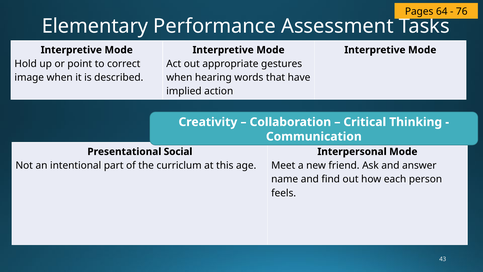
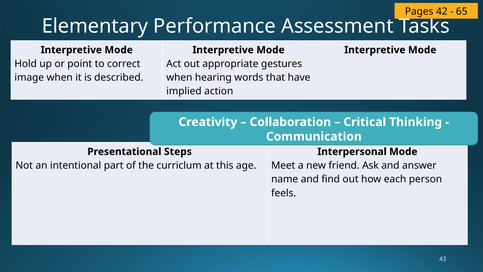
64: 64 -> 42
76: 76 -> 65
Social: Social -> Steps
